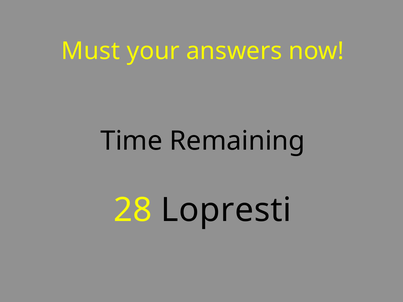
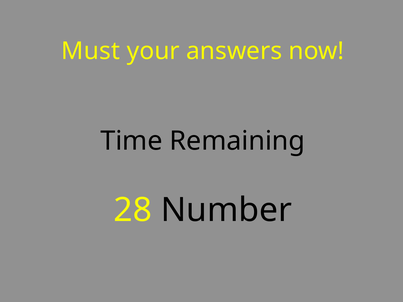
Lopresti: Lopresti -> Number
